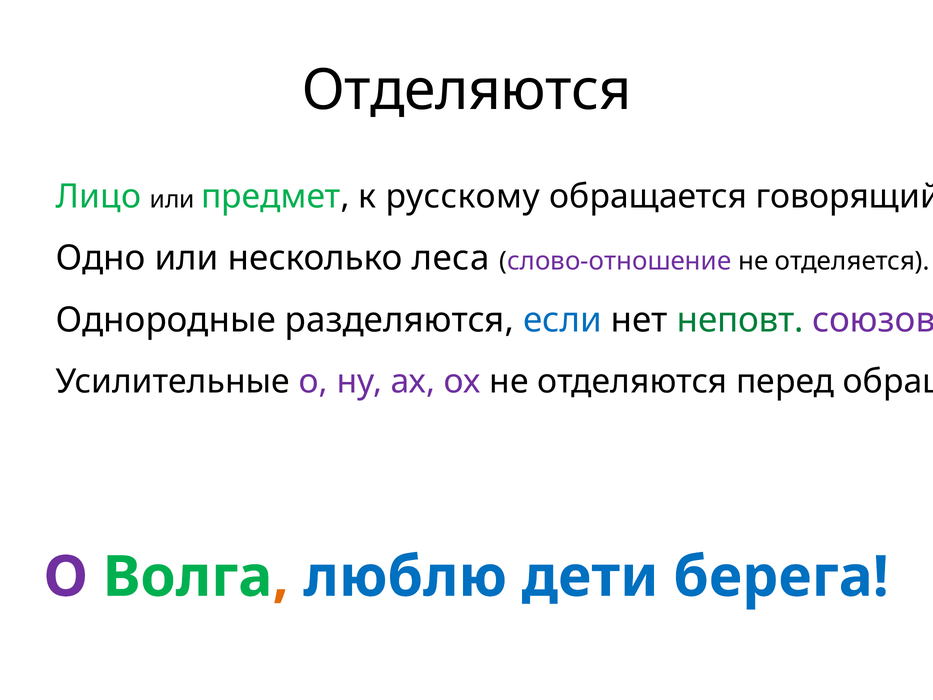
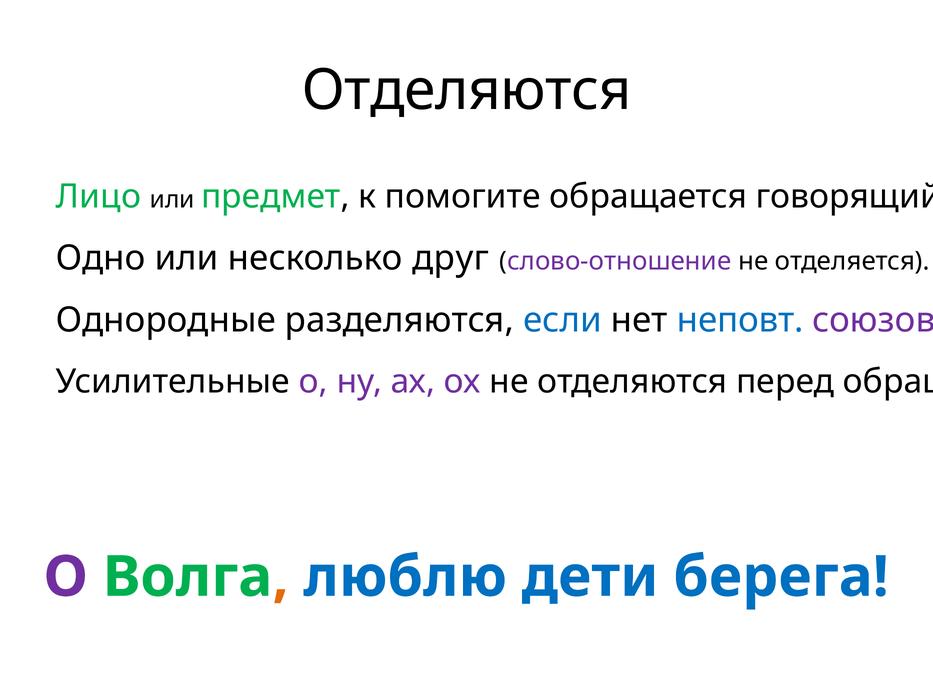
русскому: русскому -> помогите
леса: леса -> друг
неповт colour: green -> blue
